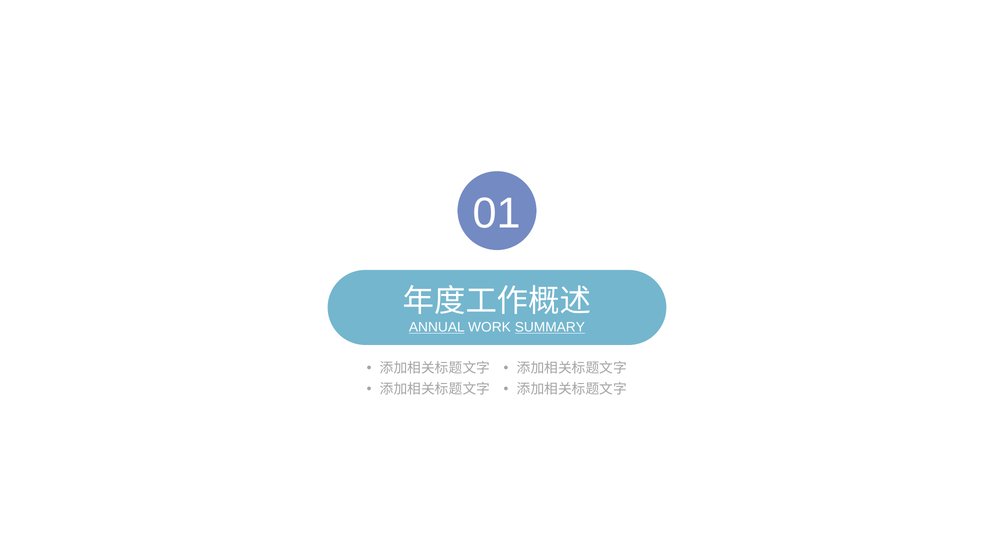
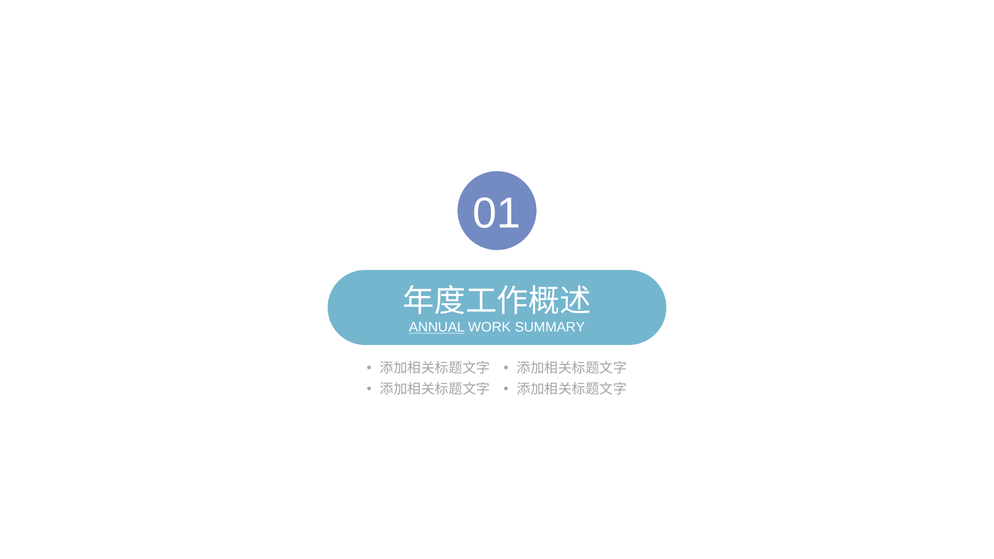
SUMMARY underline: present -> none
